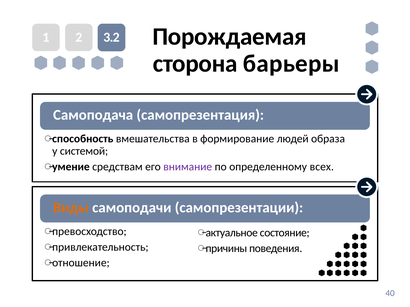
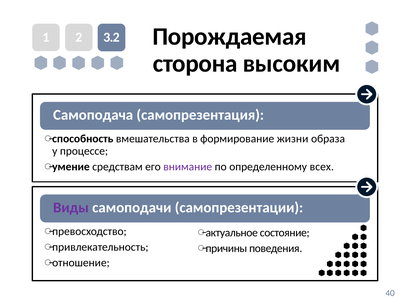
барьеры: барьеры -> высоким
людей: людей -> жизни
системой: системой -> процессе
Виды colour: orange -> purple
